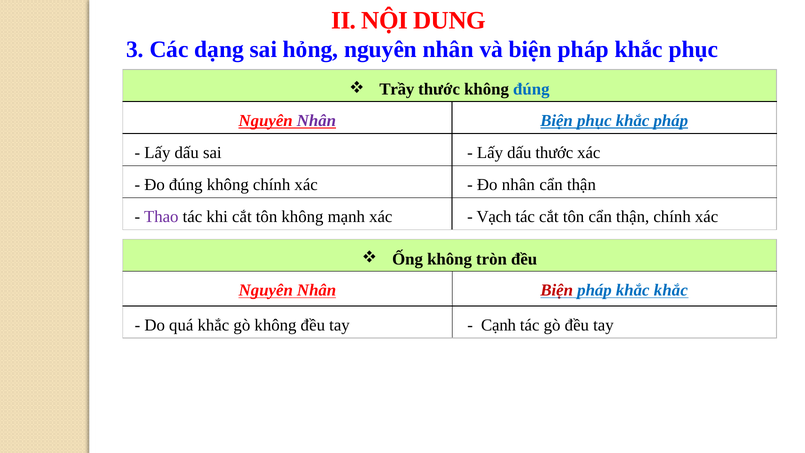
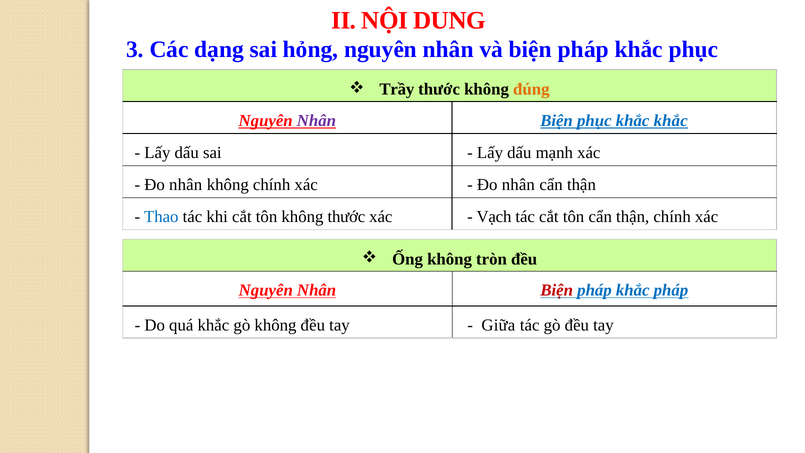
đúng at (531, 89) colour: blue -> orange
khắc pháp: pháp -> khắc
dấu thước: thước -> mạnh
đúng at (186, 185): đúng -> nhân
Thao colour: purple -> blue
không mạnh: mạnh -> thước
khắc khắc: khắc -> pháp
Cạnh: Cạnh -> Giữa
